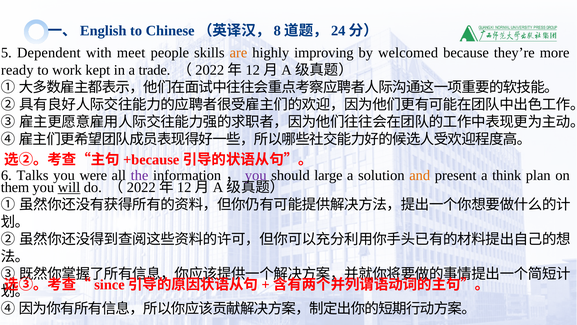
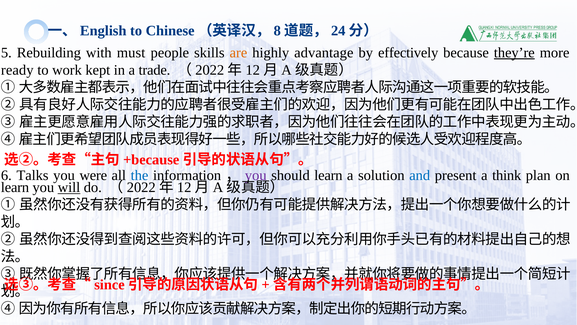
Dependent: Dependent -> Rebuilding
meet: meet -> must
improving: improving -> advantage
welcomed: welcomed -> effectively
they’re underline: none -> present
the colour: purple -> blue
should large: large -> learn
and colour: orange -> blue
them at (15, 187): them -> learn
